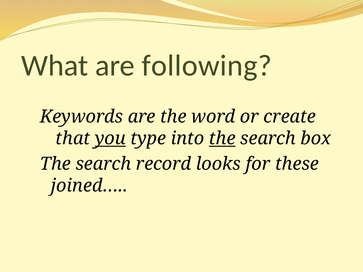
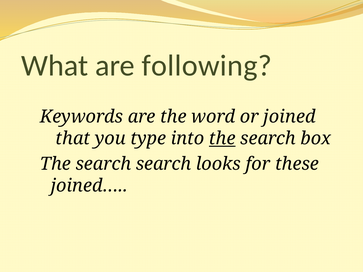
create: create -> joined
you underline: present -> none
search record: record -> search
